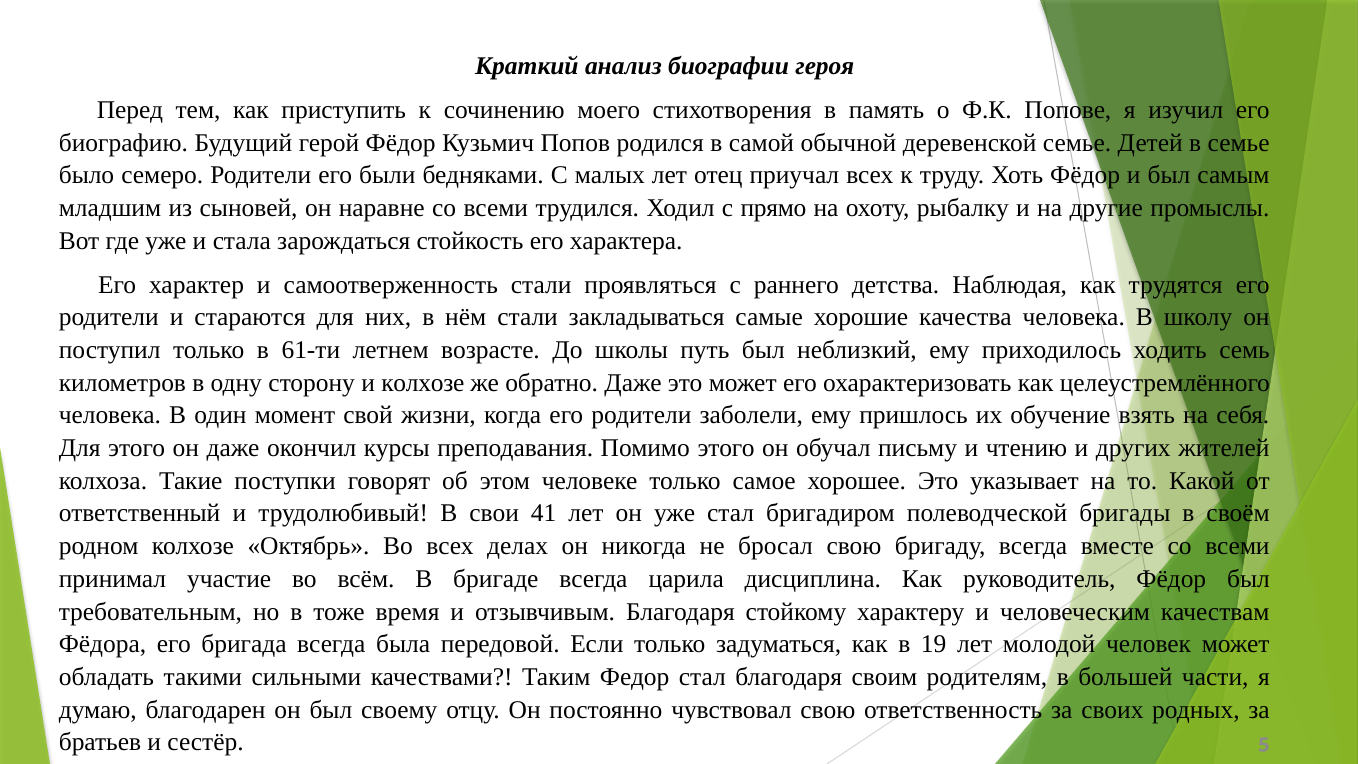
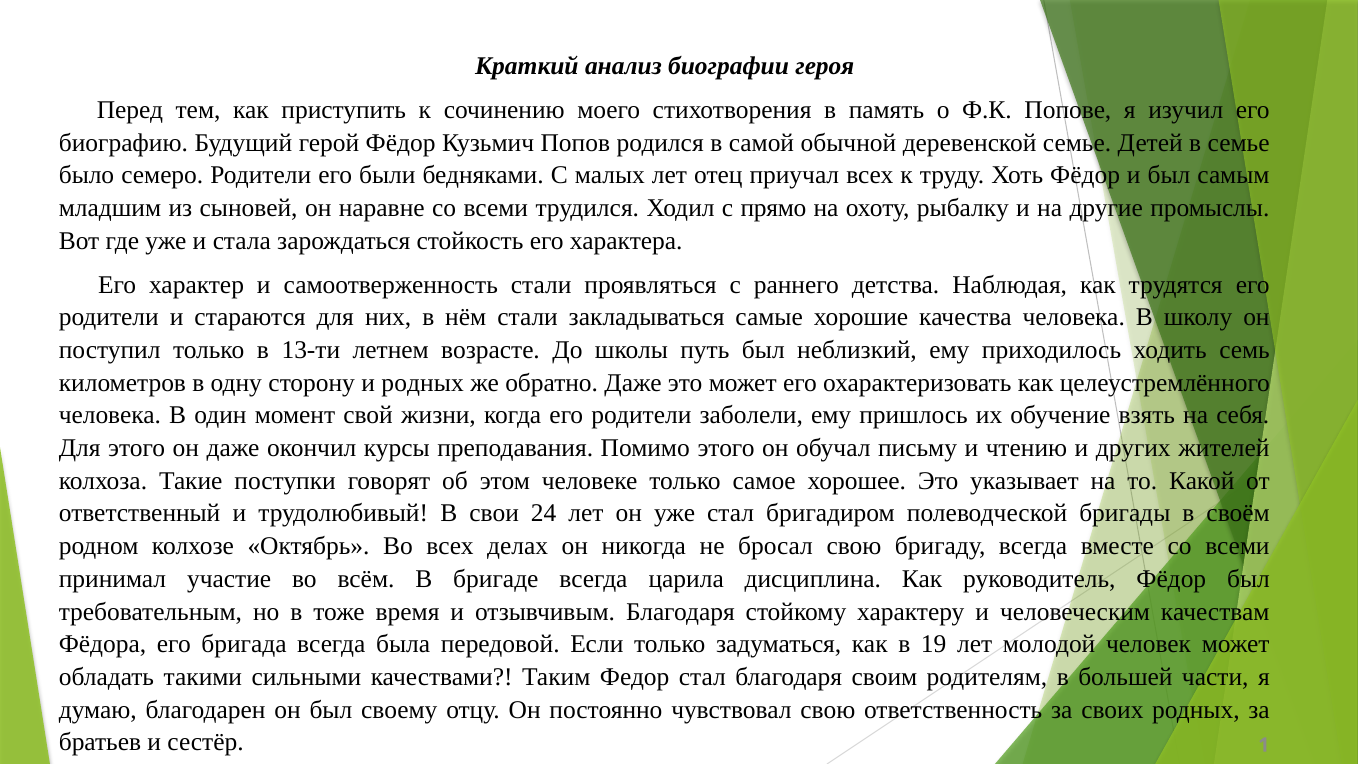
61-ти: 61-ти -> 13-ти
и колхозе: колхозе -> родных
41: 41 -> 24
5: 5 -> 1
